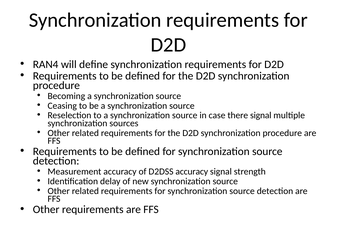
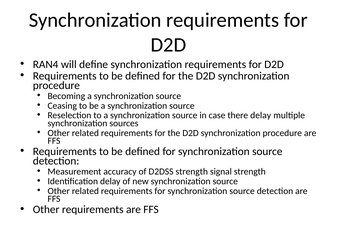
there signal: signal -> delay
D2DSS accuracy: accuracy -> strength
